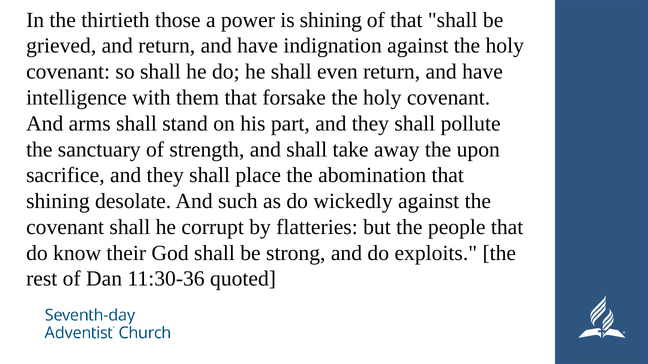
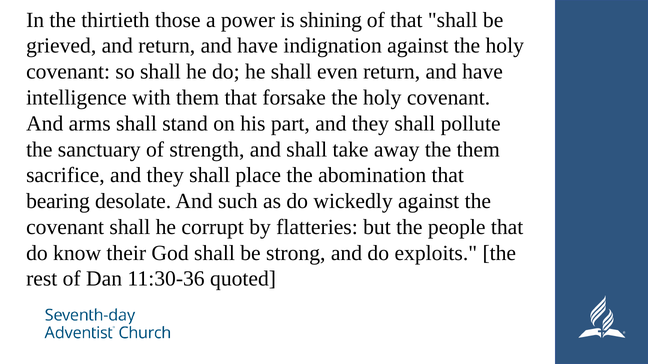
the upon: upon -> them
shining at (58, 201): shining -> bearing
